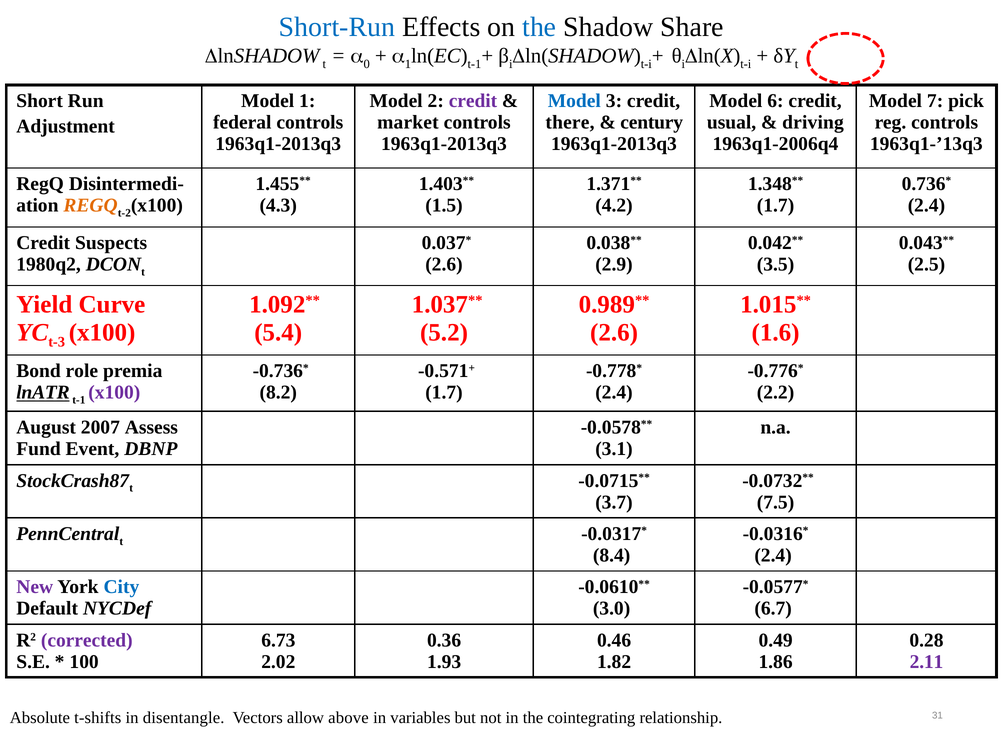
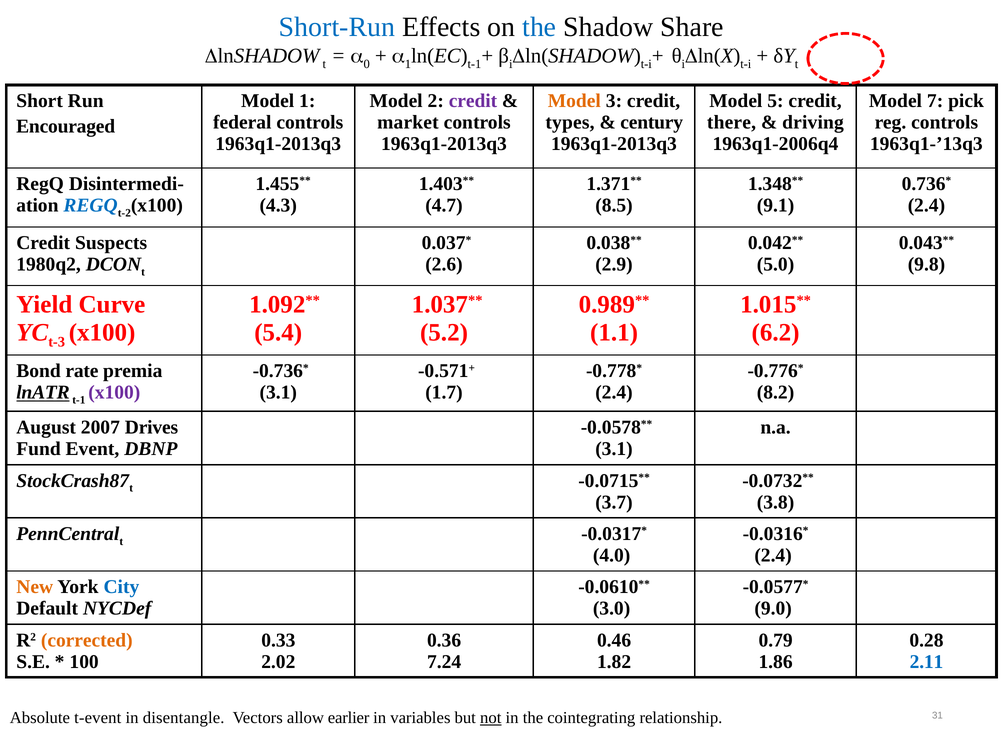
Model at (574, 101) colour: blue -> orange
6: 6 -> 5
there: there -> types
usual: usual -> there
Adjustment: Adjustment -> Encouraged
REGQ at (91, 205) colour: orange -> blue
1.5: 1.5 -> 4.7
4.2: 4.2 -> 8.5
1.7 at (776, 205): 1.7 -> 9.1
3.5: 3.5 -> 5.0
2.5: 2.5 -> 9.8
2.6 at (614, 332): 2.6 -> 1.1
1.6: 1.6 -> 6.2
role: role -> rate
8.2 at (278, 393): 8.2 -> 3.1
2.2: 2.2 -> 8.2
Assess: Assess -> Drives
7.5: 7.5 -> 3.8
8.4: 8.4 -> 4.0
New colour: purple -> orange
6.7: 6.7 -> 9.0
corrected colour: purple -> orange
6.73: 6.73 -> 0.33
0.49: 0.49 -> 0.79
1.93: 1.93 -> 7.24
2.11 colour: purple -> blue
t-shifts: t-shifts -> t-event
above: above -> earlier
not underline: none -> present
